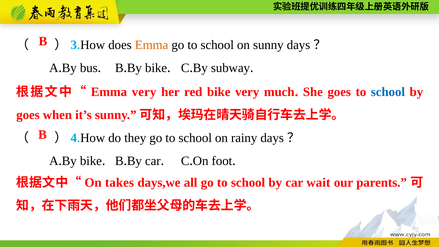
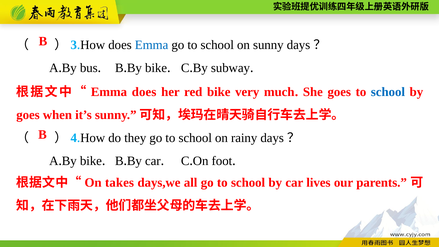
Emma at (152, 45) colour: orange -> blue
Emma very: very -> does
wait: wait -> lives
